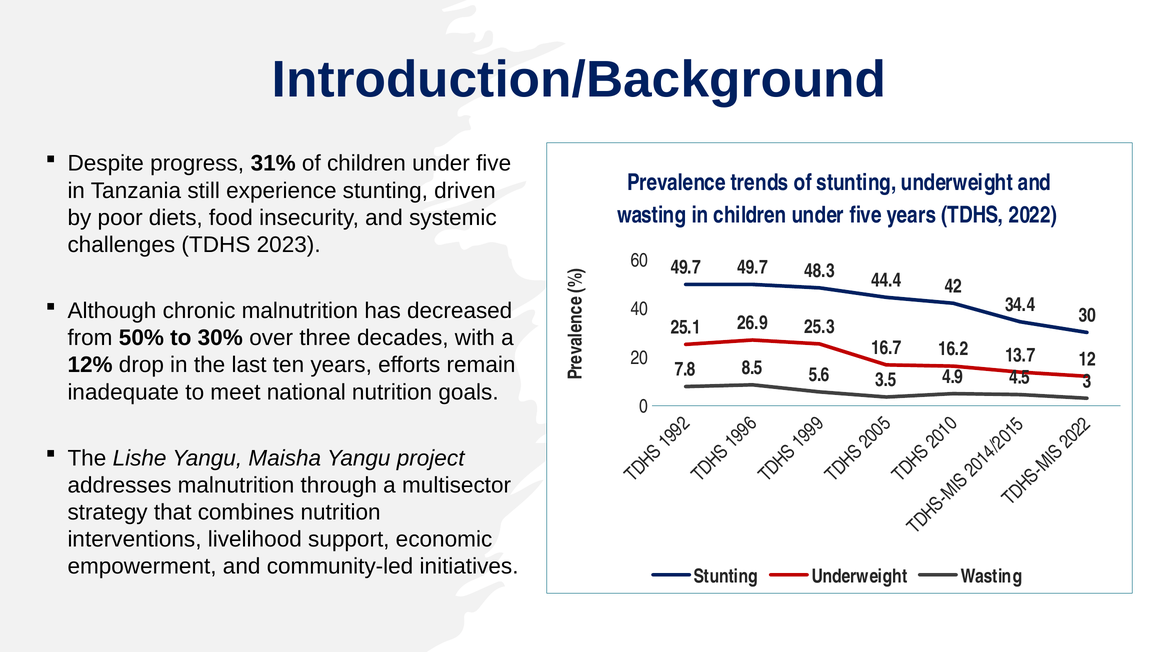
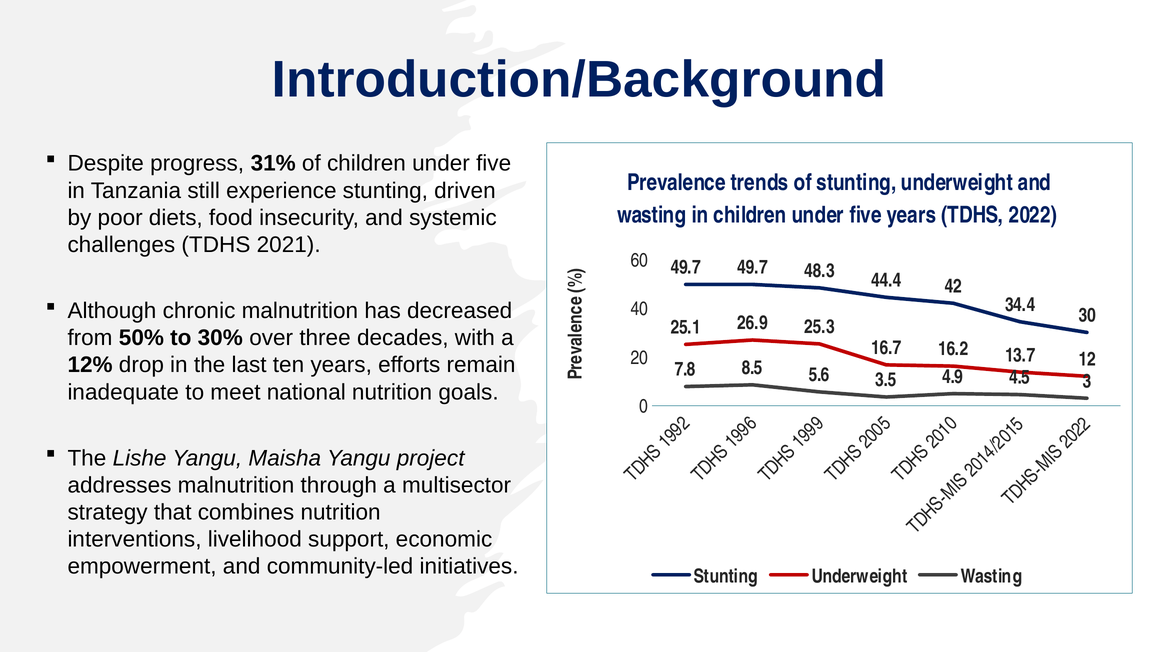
2023: 2023 -> 2021
